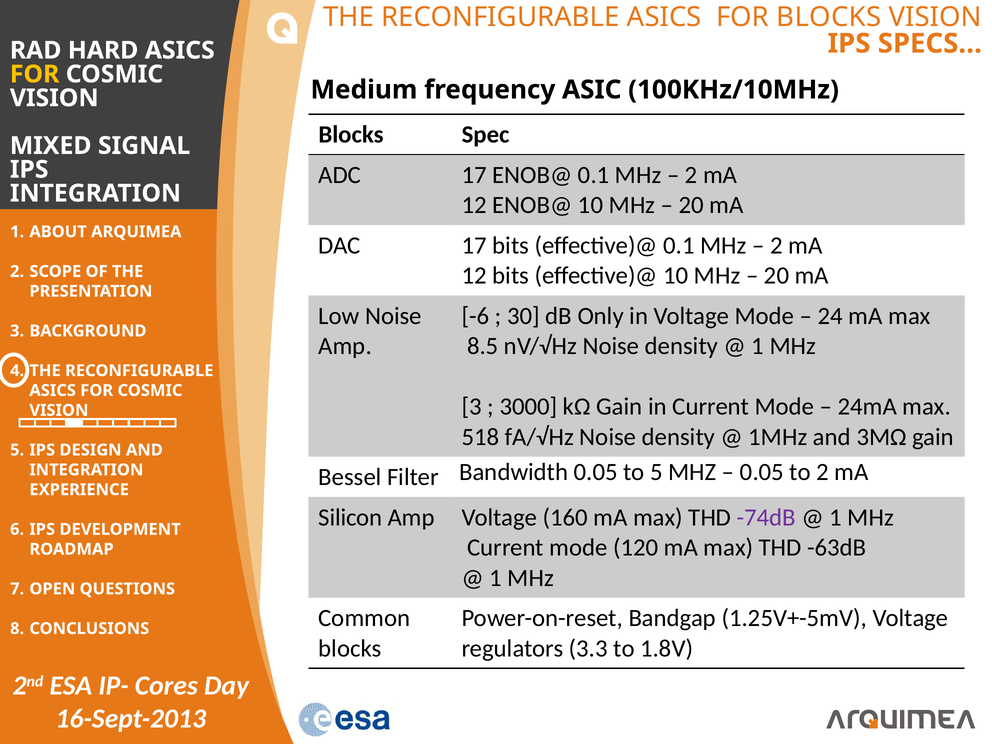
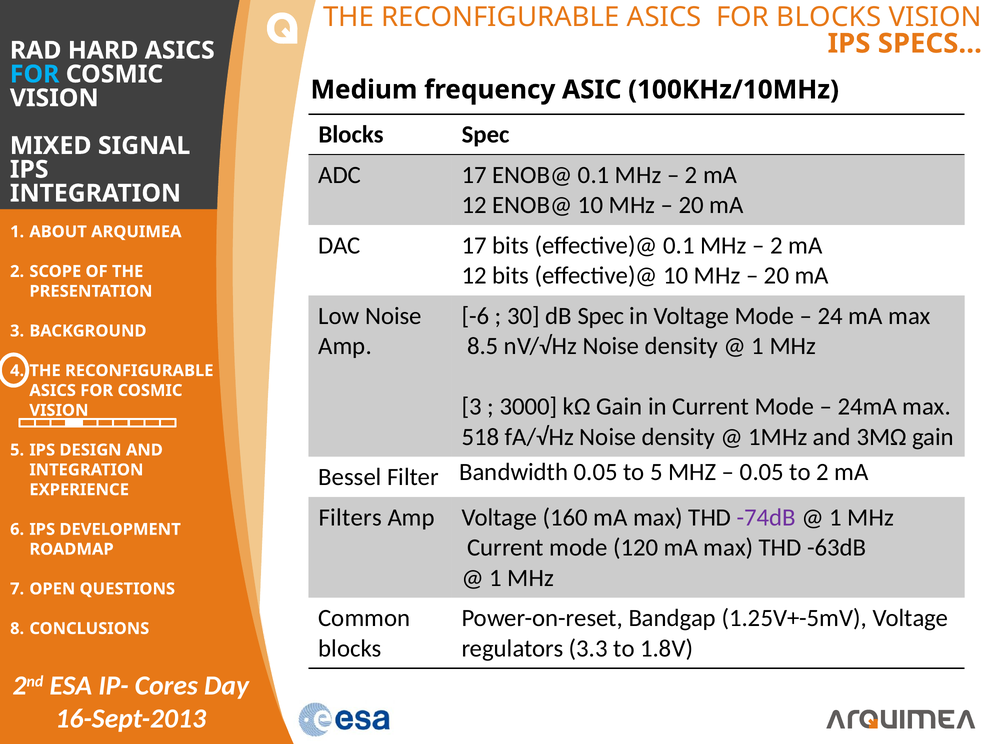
FOR at (35, 74) colour: yellow -> light blue
dB Only: Only -> Spec
Silicon: Silicon -> Filters
